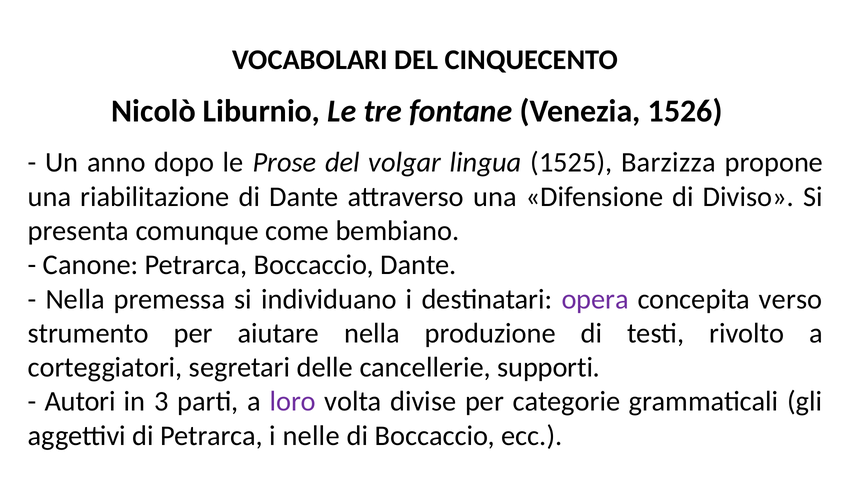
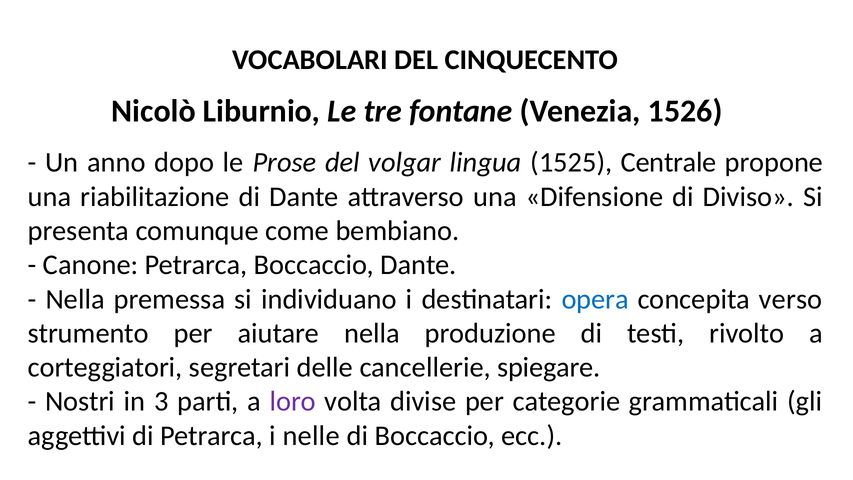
Barzizza: Barzizza -> Centrale
opera colour: purple -> blue
supporti: supporti -> spiegare
Autori: Autori -> Nostri
